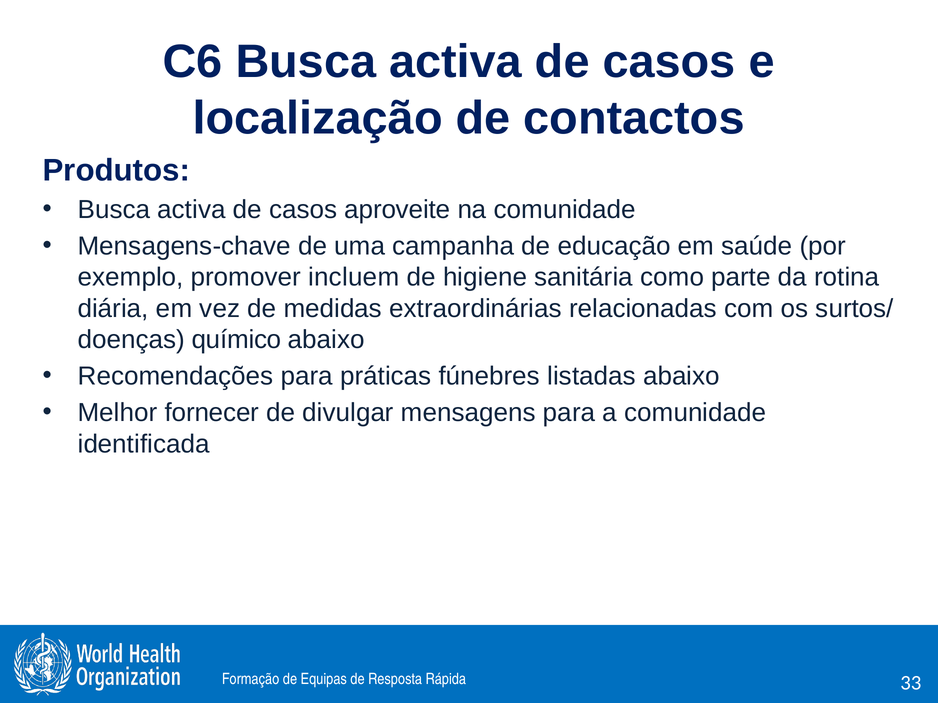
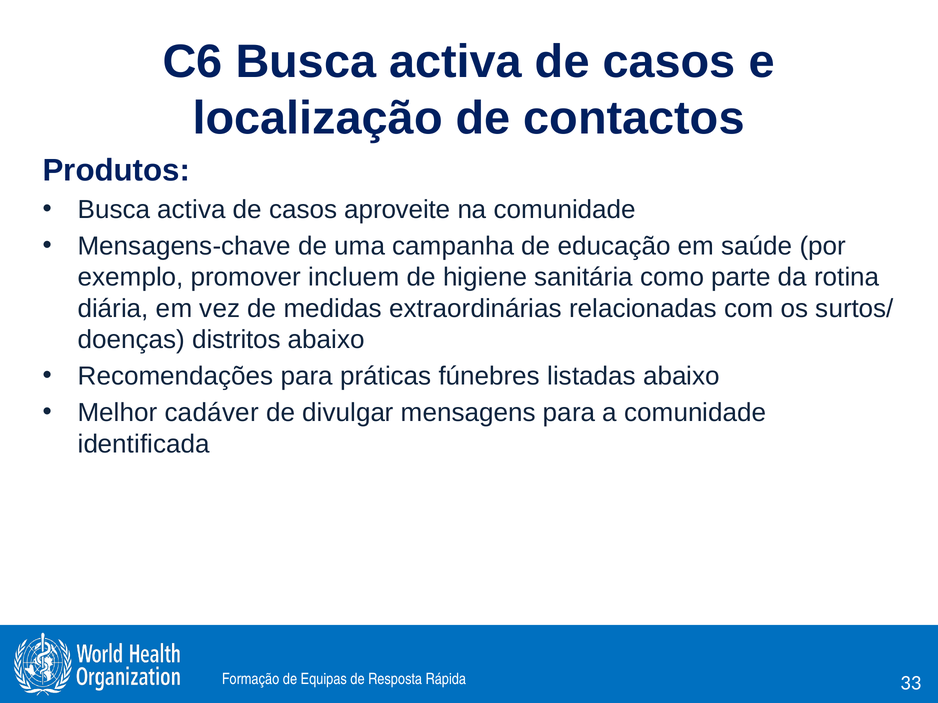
químico: químico -> distritos
fornecer: fornecer -> cadáver
